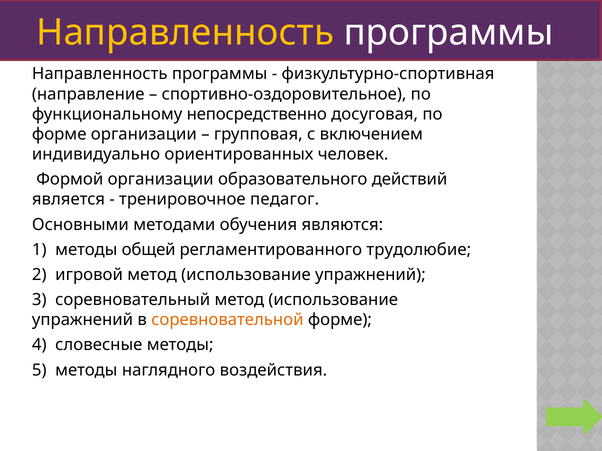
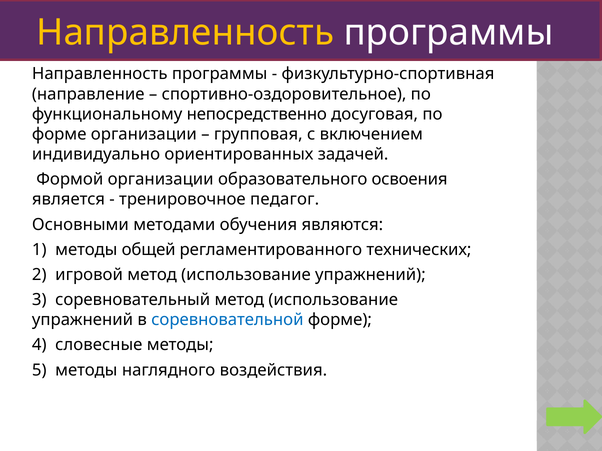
человек: человек -> задачей
действий: действий -> освоения
трудолюбие: трудолюбие -> технических
соревновательной colour: orange -> blue
